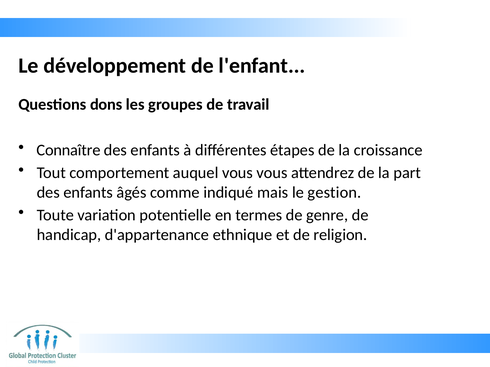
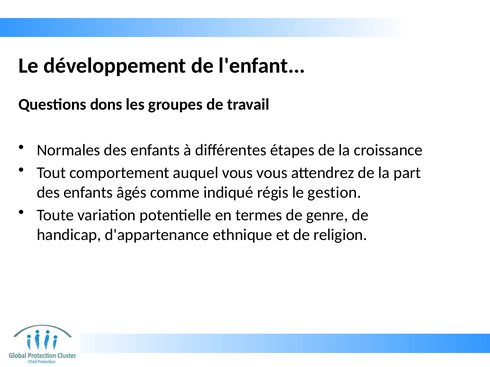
Connaître: Connaître -> Normales
mais: mais -> régis
